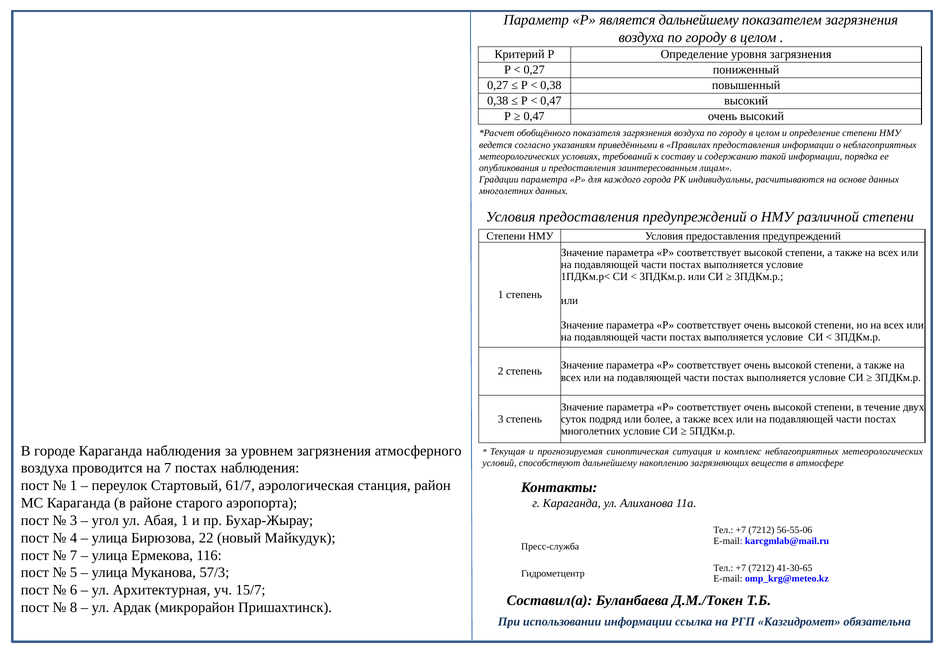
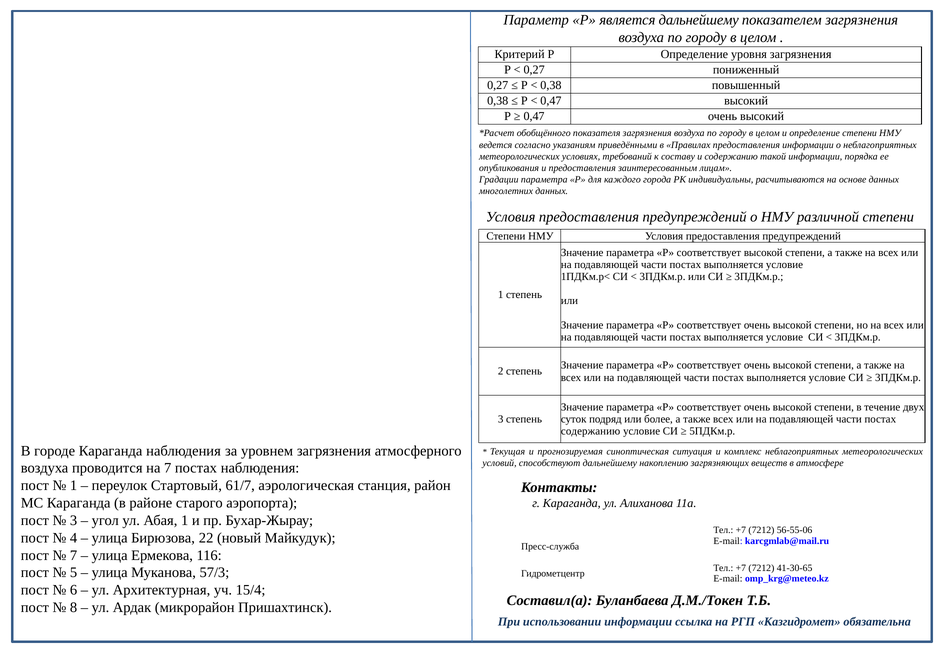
многолетних at (591, 432): многолетних -> содержанию
15/7: 15/7 -> 15/4
